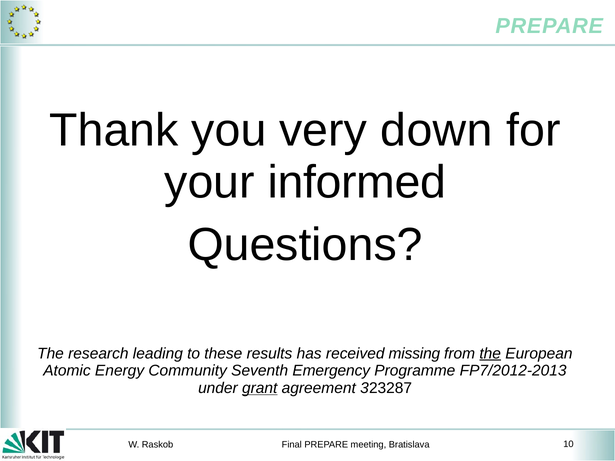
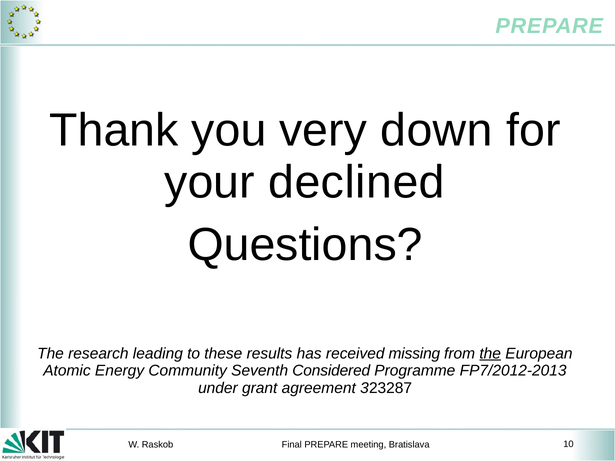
informed: informed -> declined
Emergency: Emergency -> Considered
grant underline: present -> none
